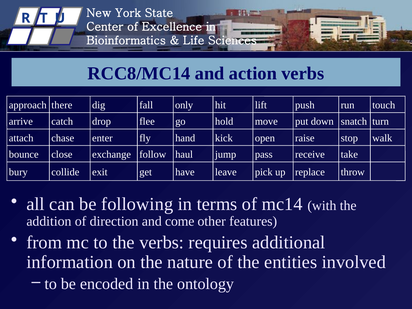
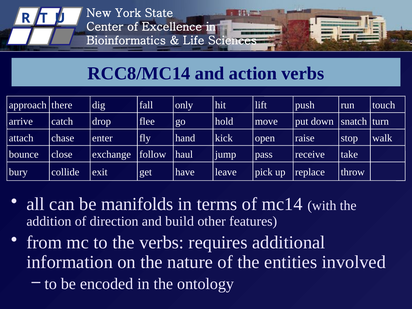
following: following -> manifolds
come: come -> build
